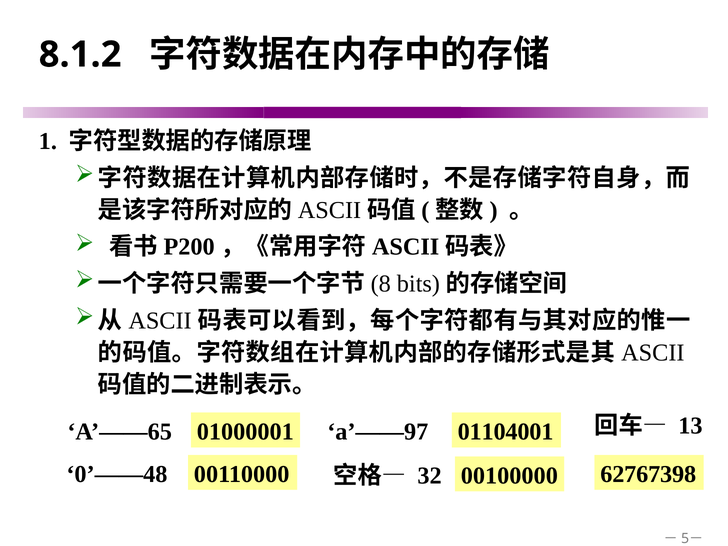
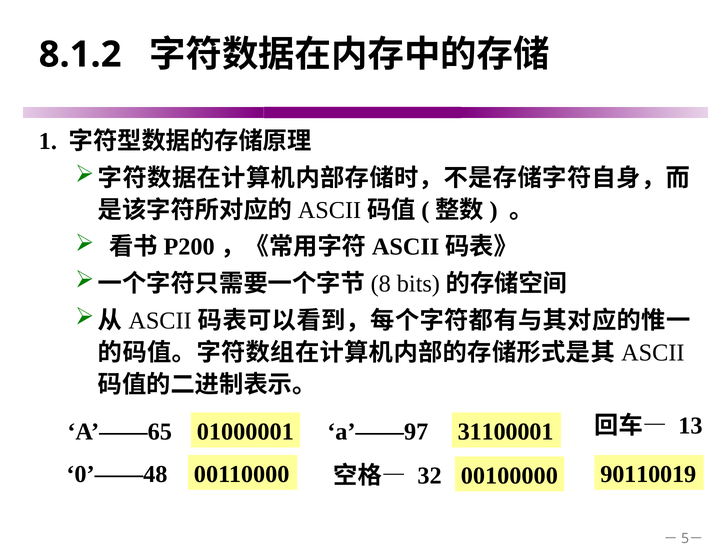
01104001: 01104001 -> 31100001
62767398: 62767398 -> 90110019
